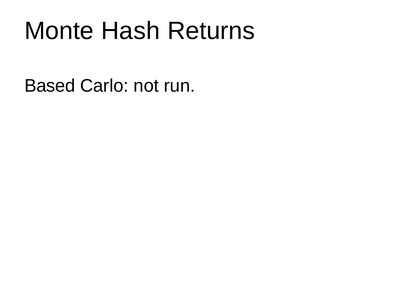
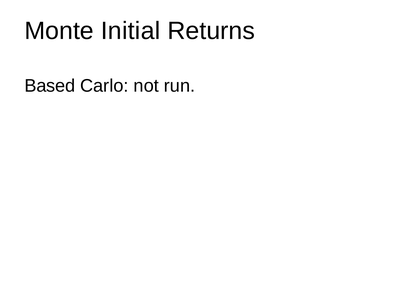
Hash: Hash -> Initial
